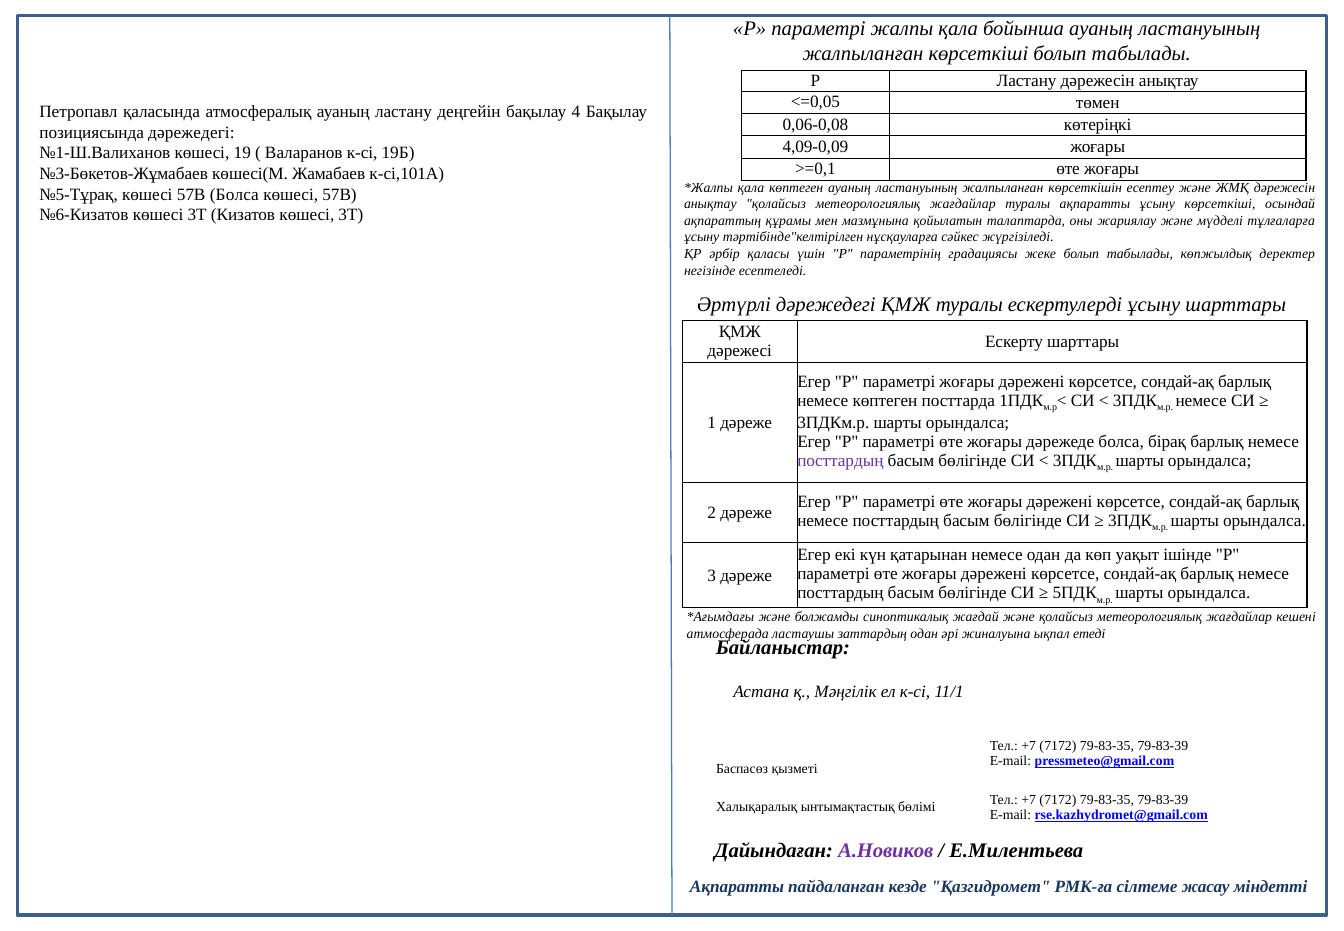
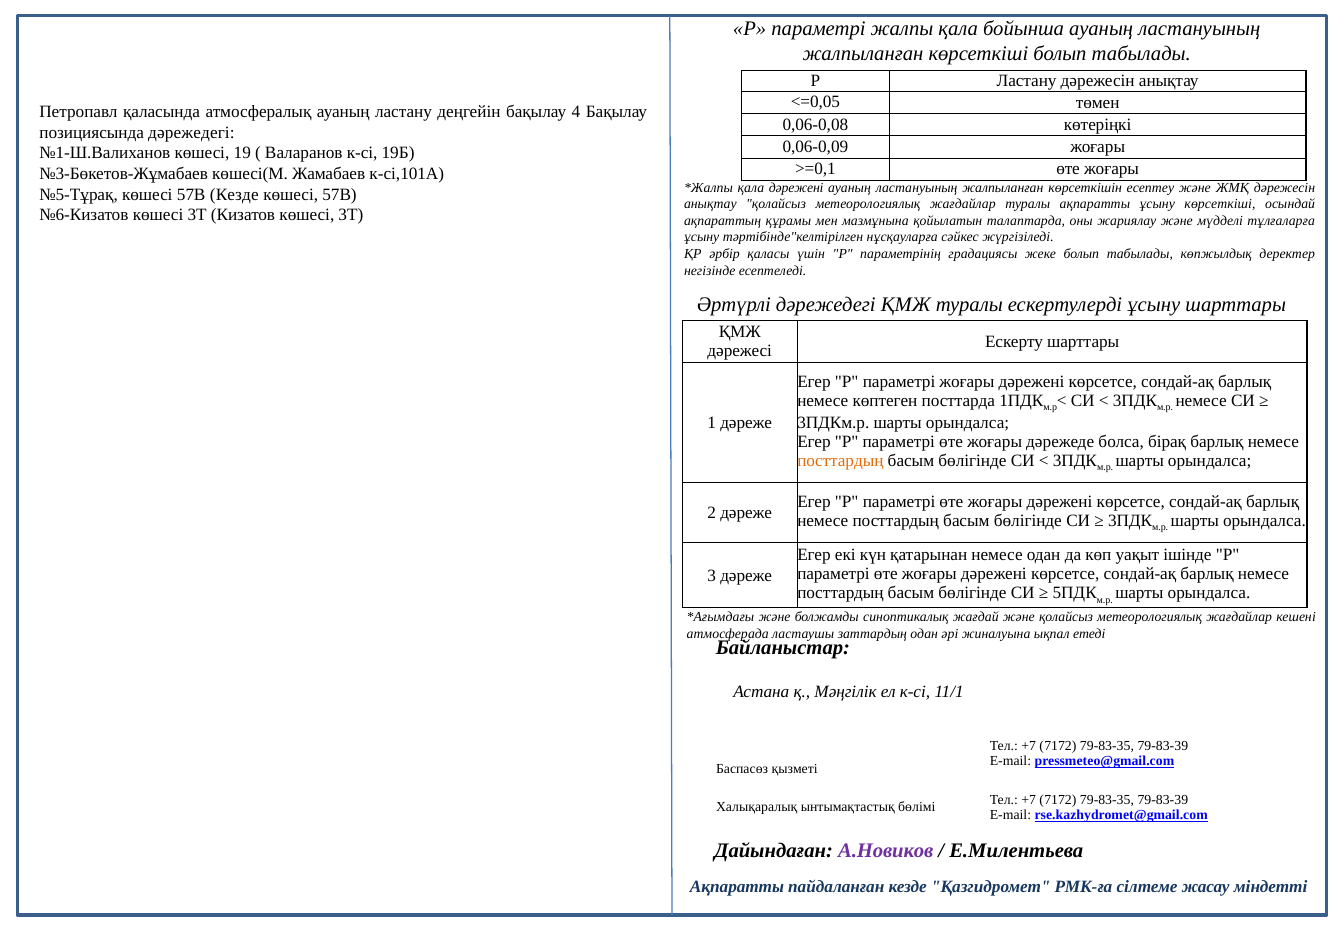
4,09-0,09: 4,09-0,09 -> 0,06-0,09
қала көптеген: көптеген -> дәрежені
57В Болса: Болса -> Кезде
посттардың at (840, 460) colour: purple -> orange
